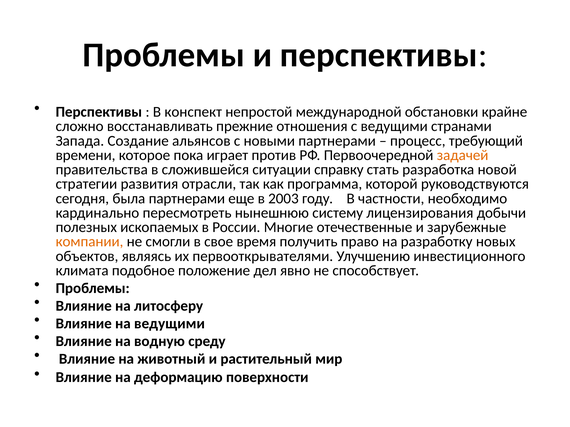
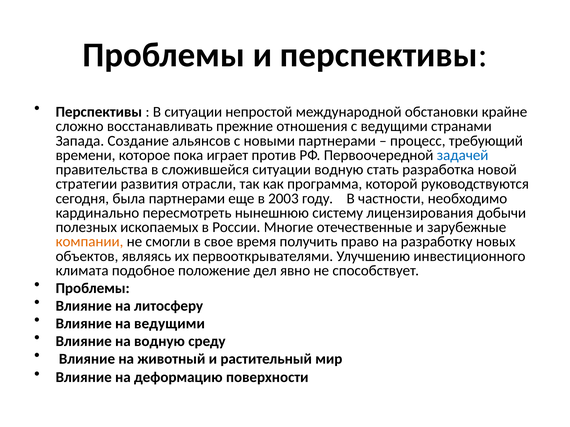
В конспект: конспект -> ситуации
задачей colour: orange -> blue
ситуации справку: справку -> водную
